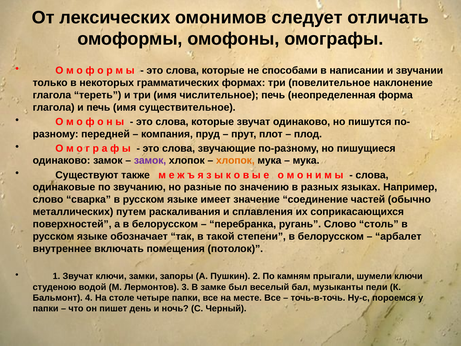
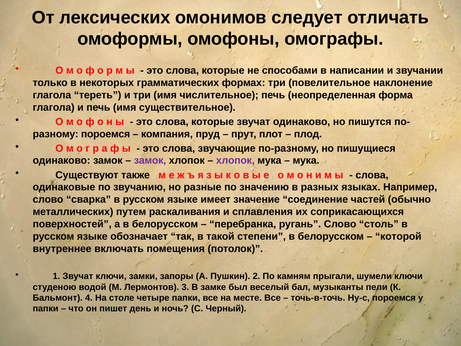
передней at (106, 134): передней -> пороемся
хлопок at (235, 160) colour: orange -> purple
арбалет: арбалет -> которой
